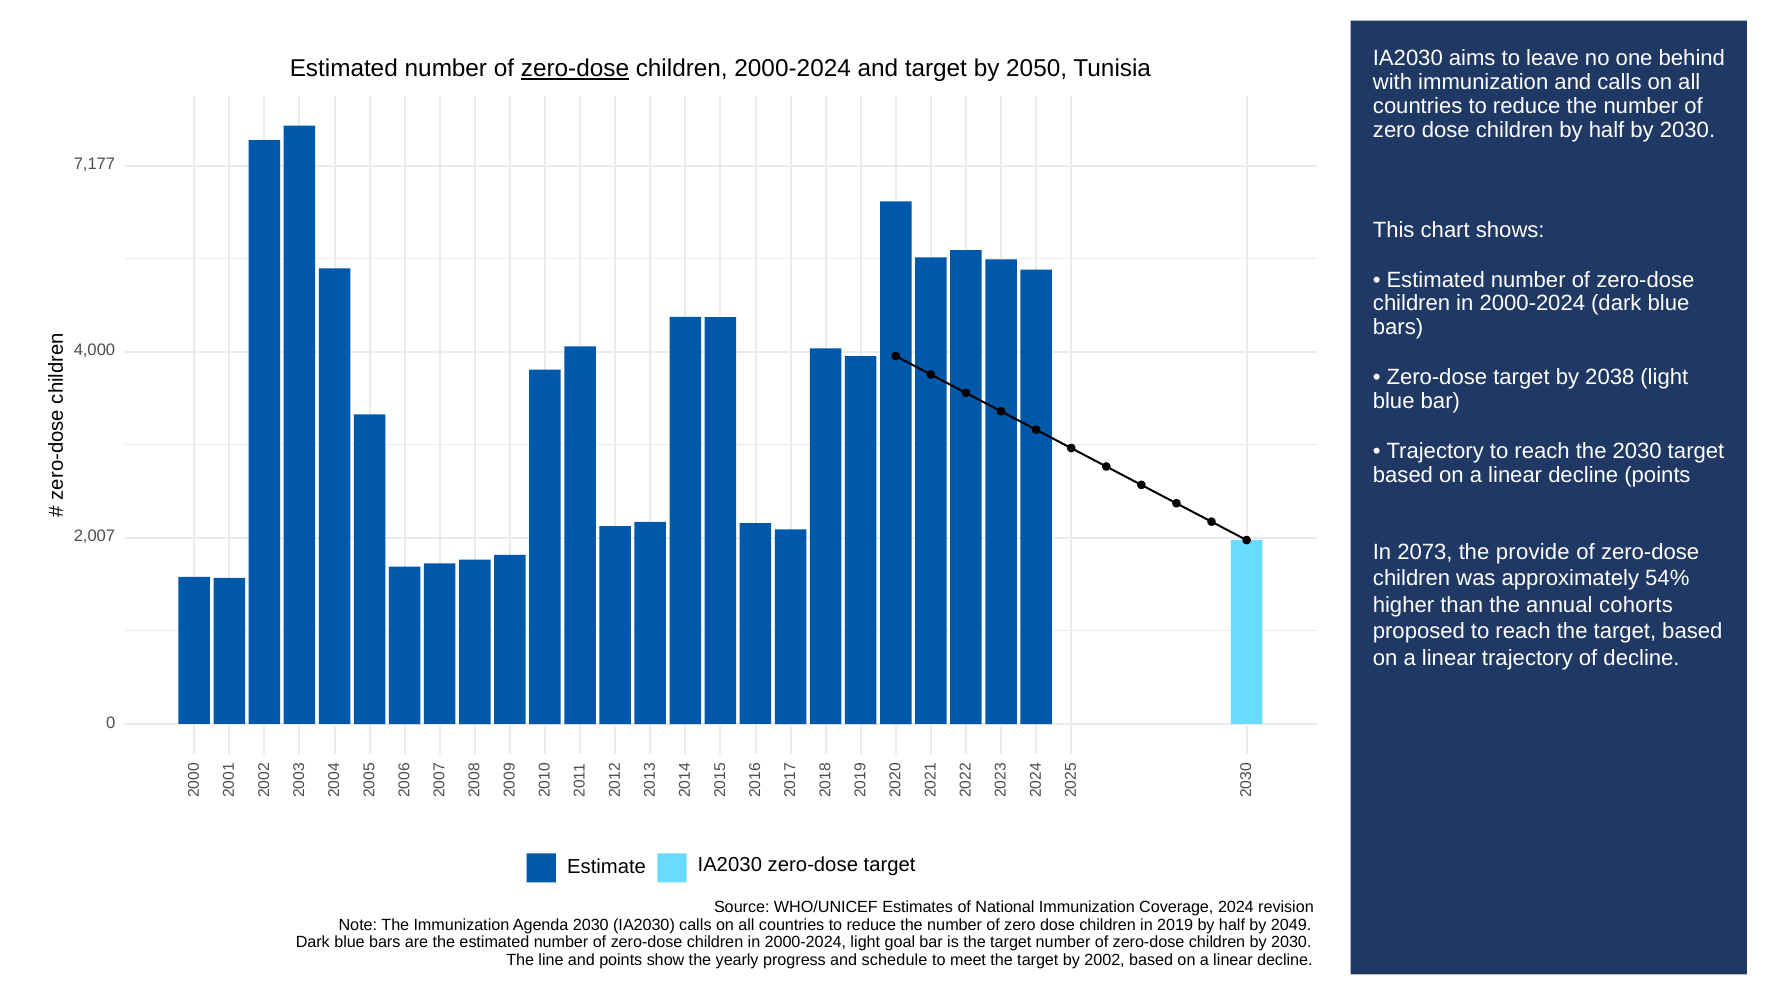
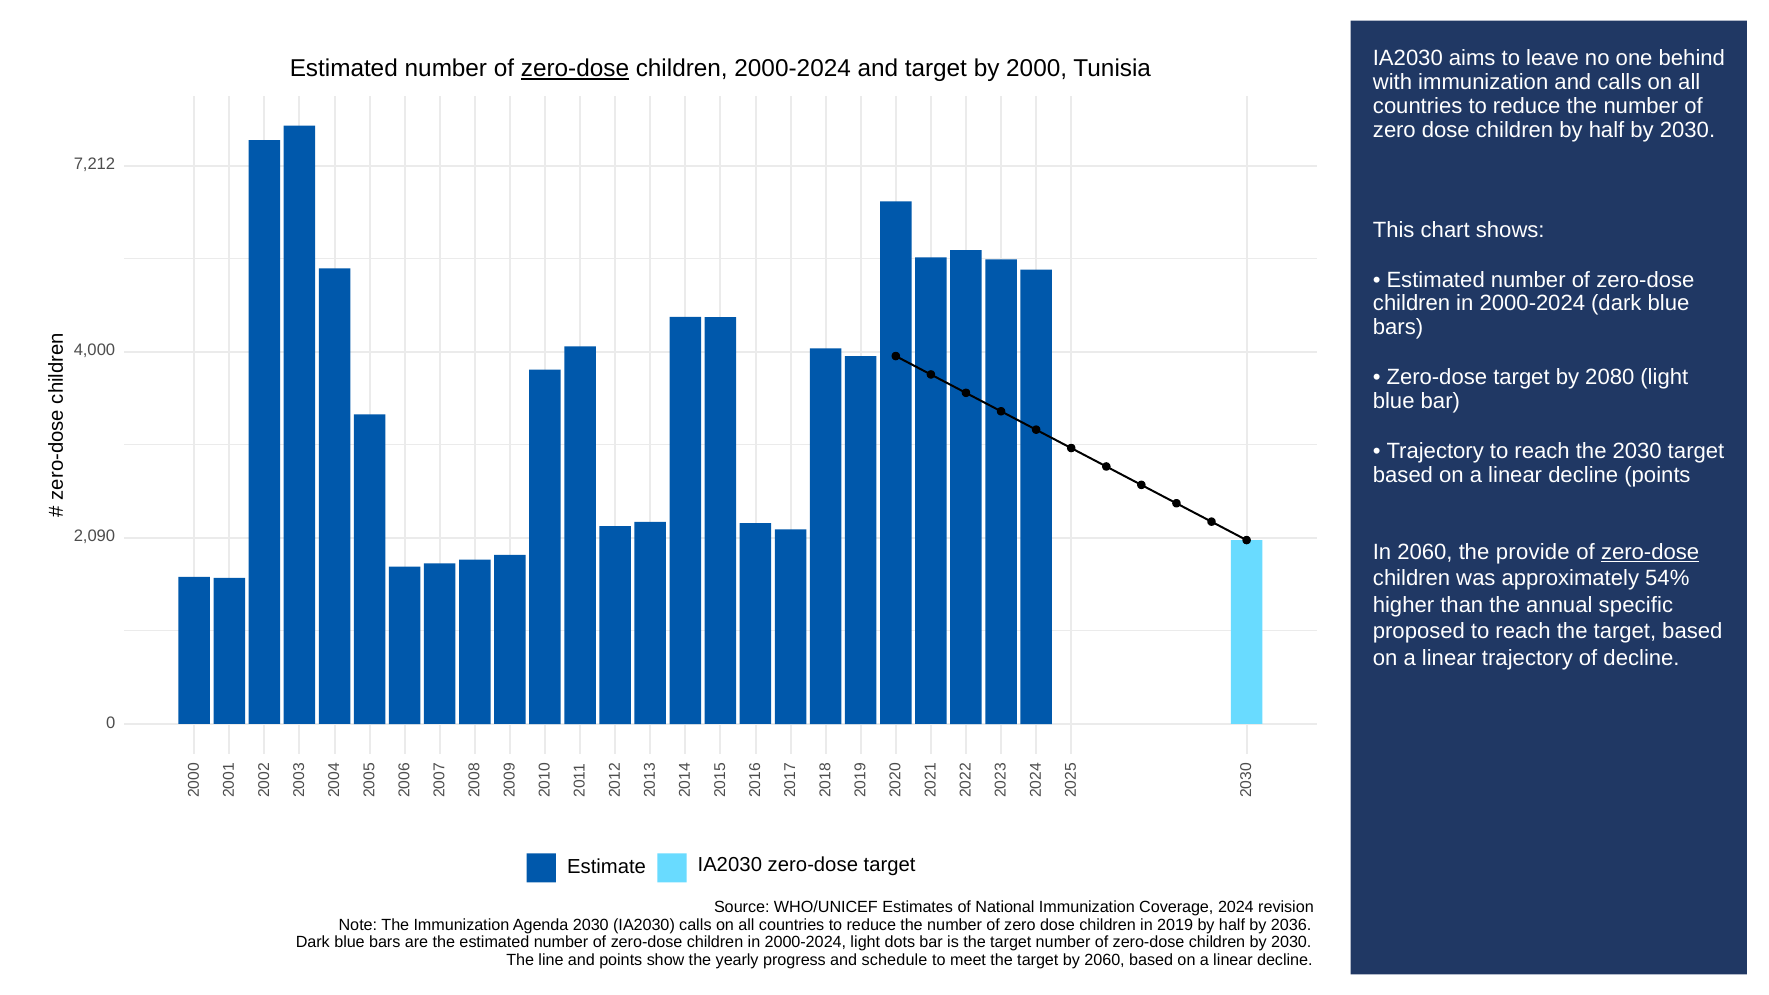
2050: 2050 -> 2000
7,177: 7,177 -> 7,212
2038: 2038 -> 2080
2,007: 2,007 -> 2,090
In 2073: 2073 -> 2060
zero-dose at (1650, 552) underline: none -> present
cohorts: cohorts -> specific
2049: 2049 -> 2036
goal: goal -> dots
by 2002: 2002 -> 2060
